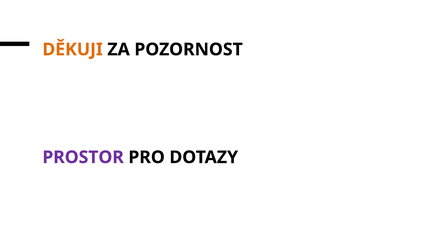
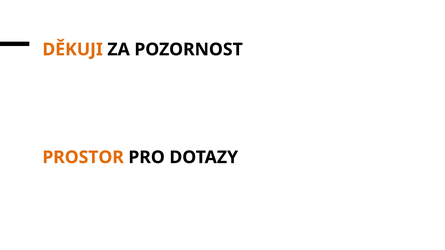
PROSTOR colour: purple -> orange
